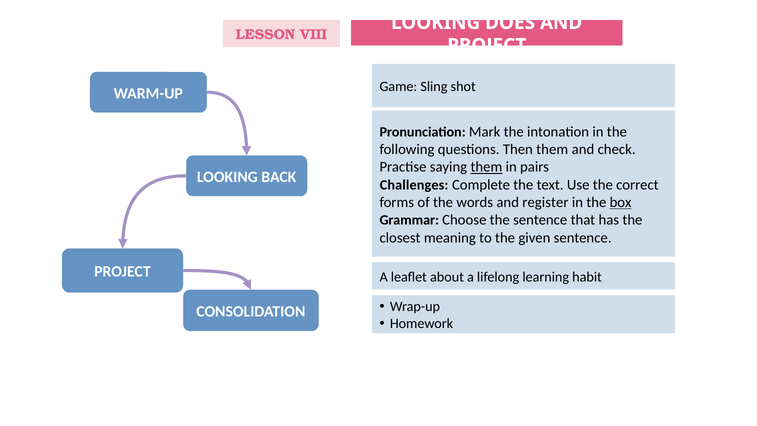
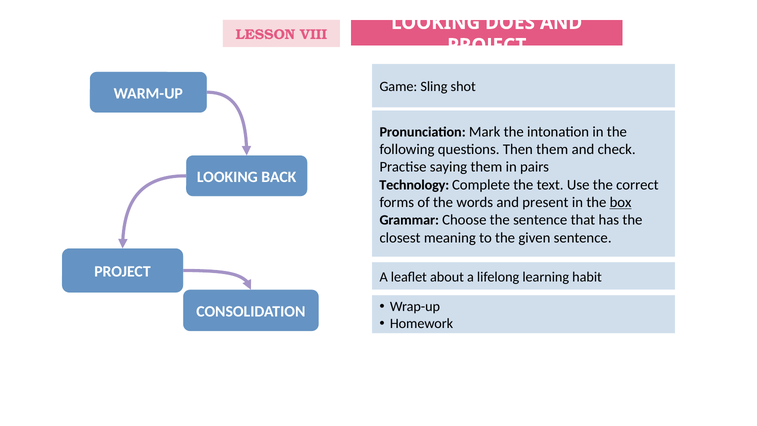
them at (486, 167) underline: present -> none
Challenges: Challenges -> Technology
register: register -> present
